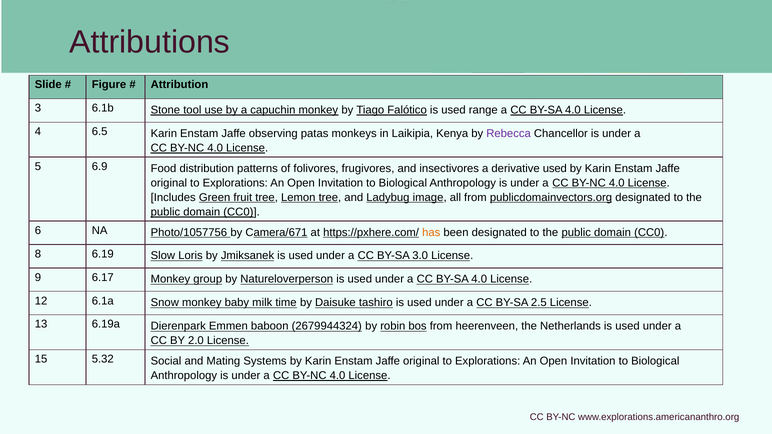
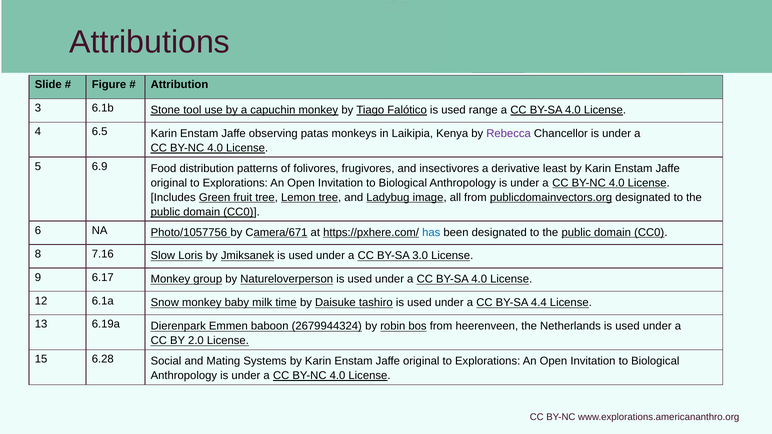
derivative used: used -> least
has colour: orange -> blue
6.19: 6.19 -> 7.16
2.5: 2.5 -> 4.4
5.32: 5.32 -> 6.28
